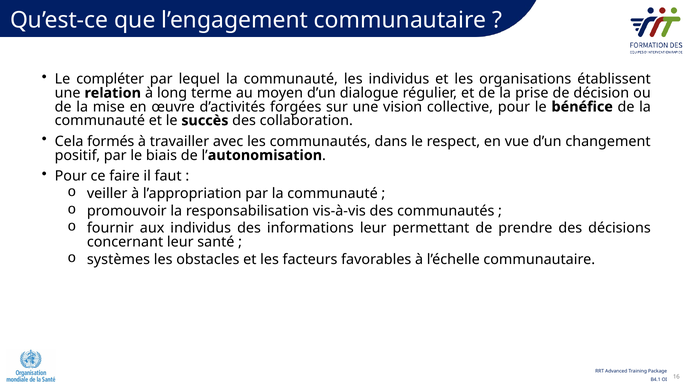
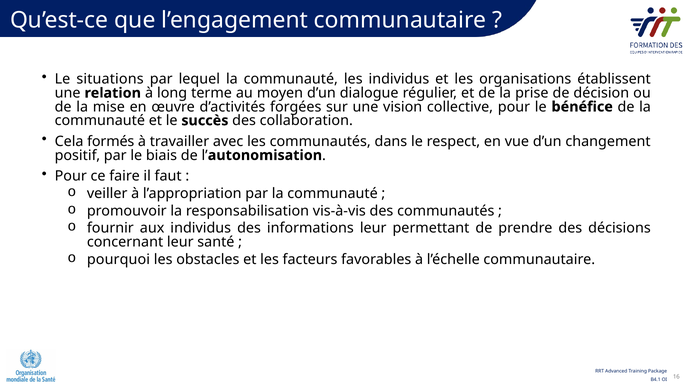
compléter: compléter -> situations
systèmes: systèmes -> pourquoi
